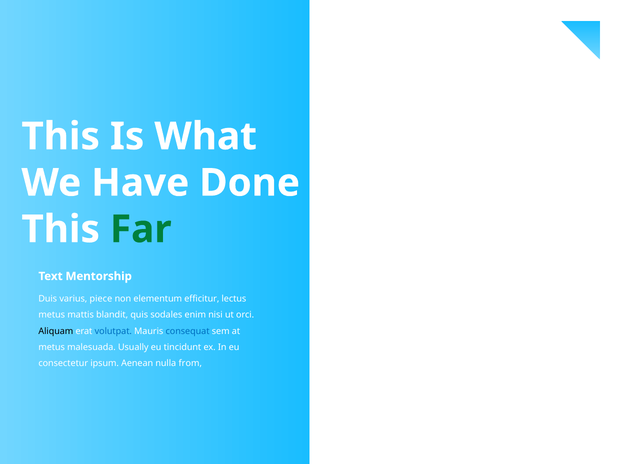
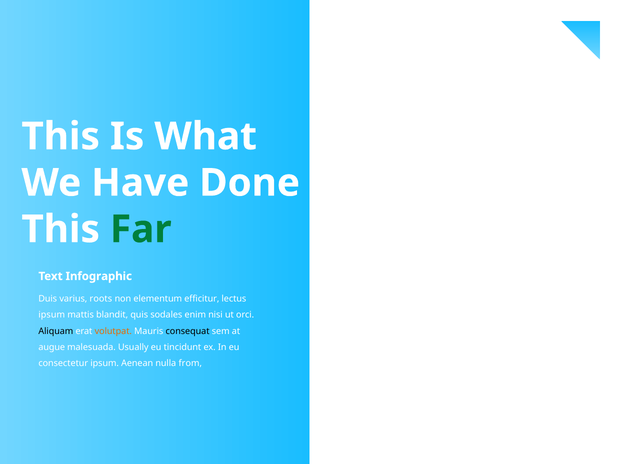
Mentorship: Mentorship -> Infographic
piece: piece -> roots
metus at (52, 315): metus -> ipsum
volutpat colour: blue -> orange
consequat colour: blue -> black
metus at (52, 347): metus -> augue
